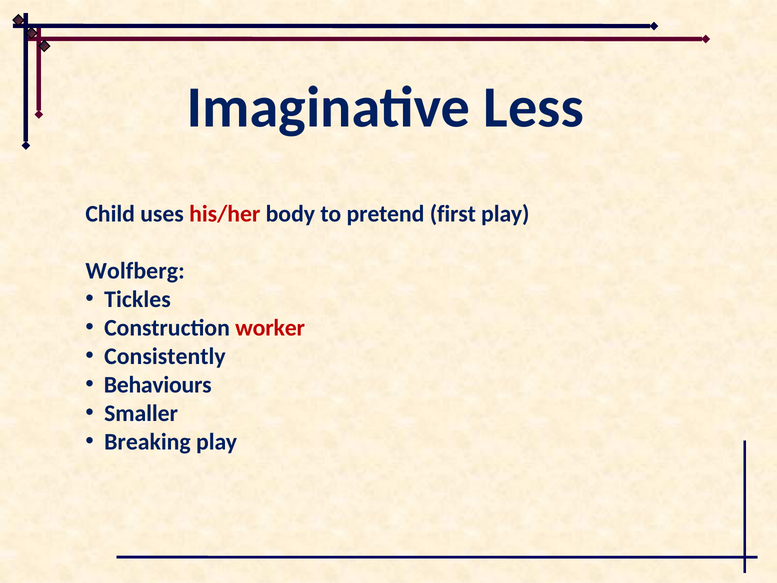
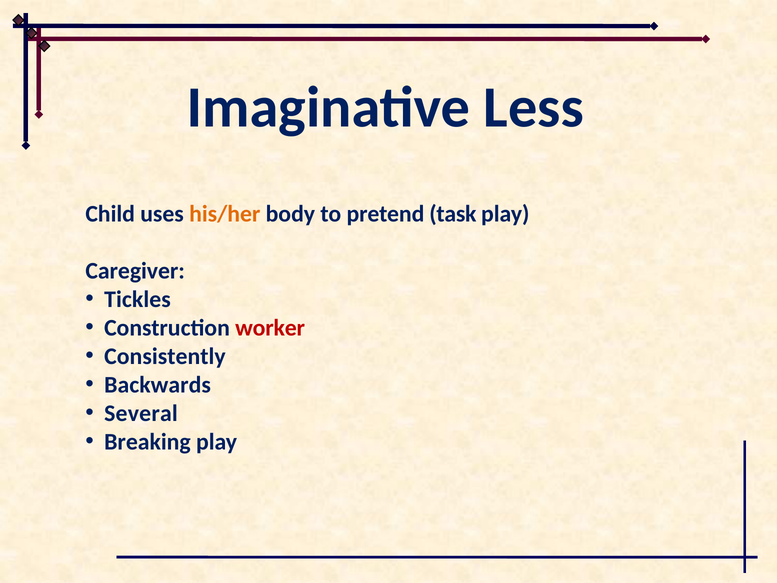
his/her colour: red -> orange
first: first -> task
Wolfberg: Wolfberg -> Caregiver
Behaviours: Behaviours -> Backwards
Smaller: Smaller -> Several
